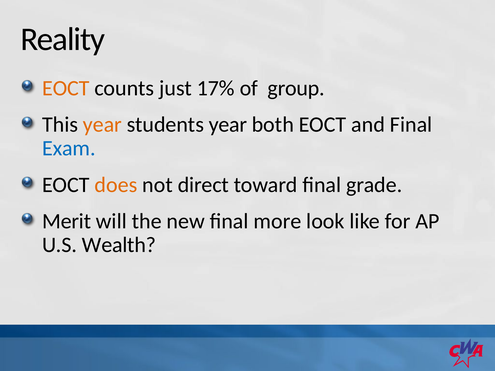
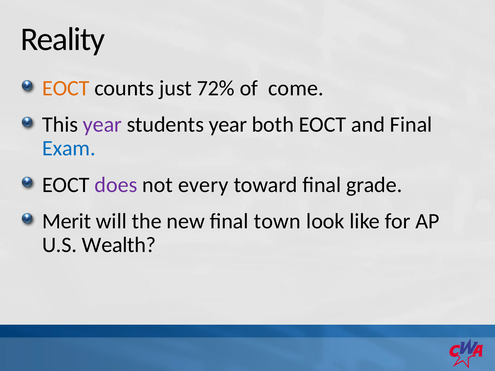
17%: 17% -> 72%
group: group -> come
year at (102, 125) colour: orange -> purple
does colour: orange -> purple
direct: direct -> every
more: more -> town
